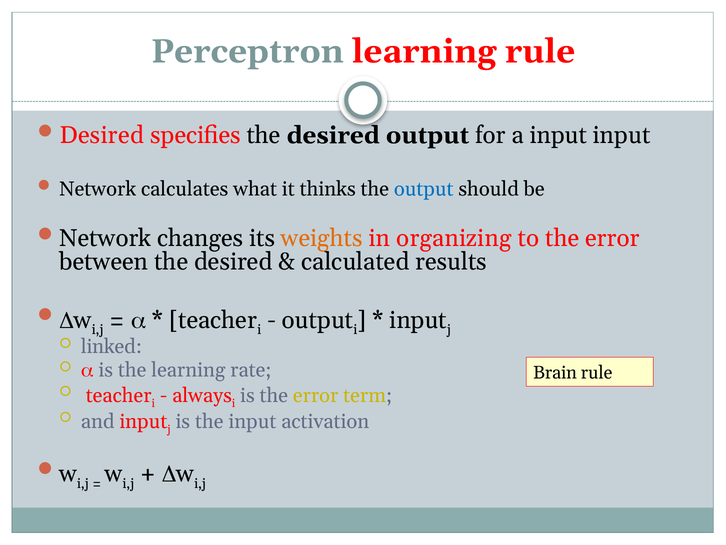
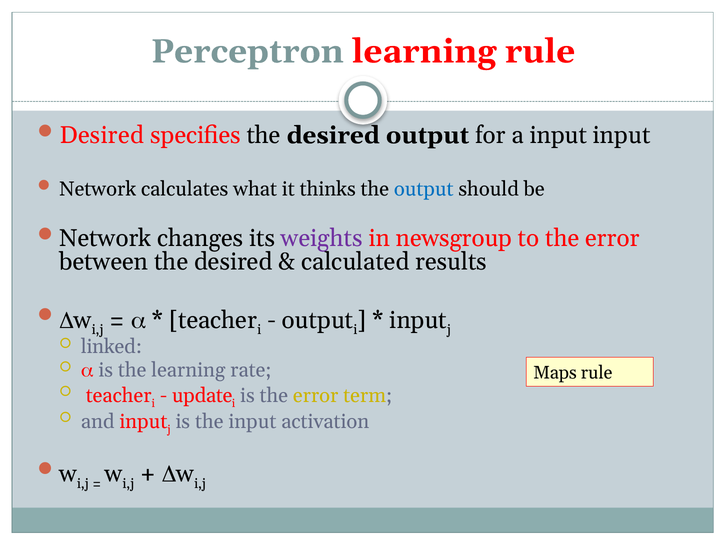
weights colour: orange -> purple
organizing: organizing -> newsgroup
Brain: Brain -> Maps
always: always -> update
